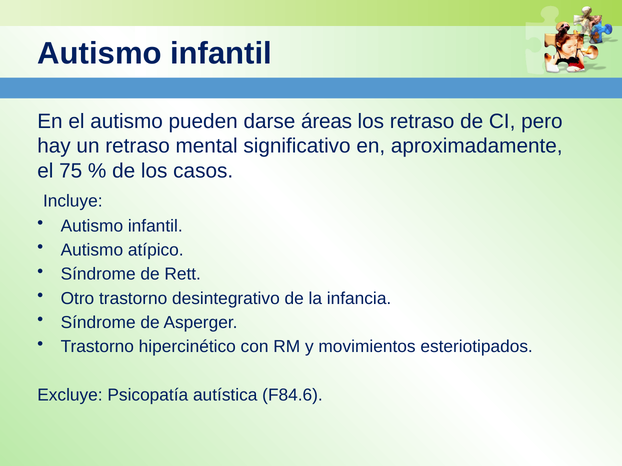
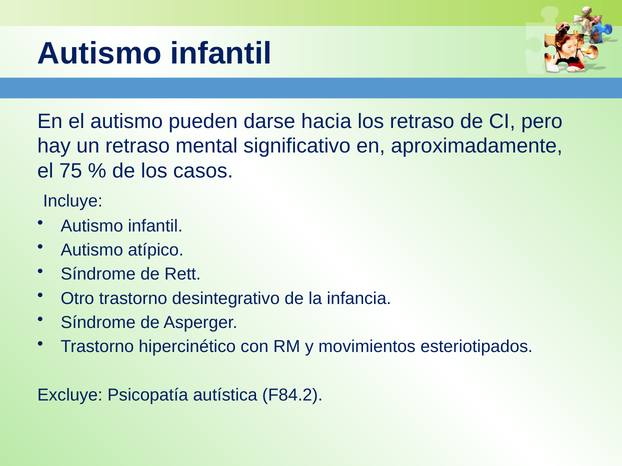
áreas: áreas -> hacia
F84.6: F84.6 -> F84.2
